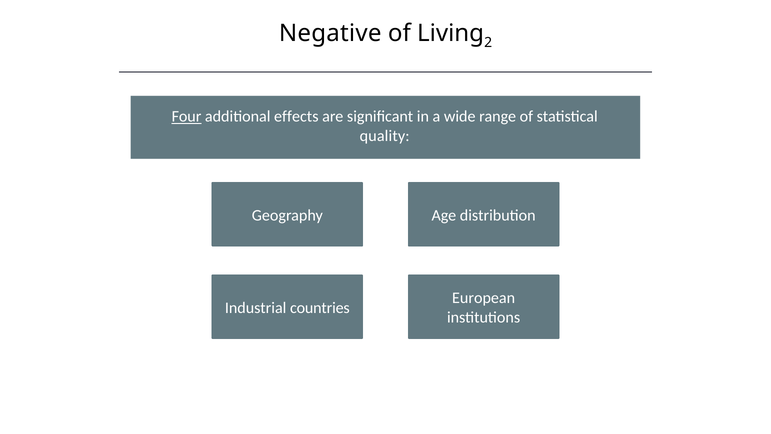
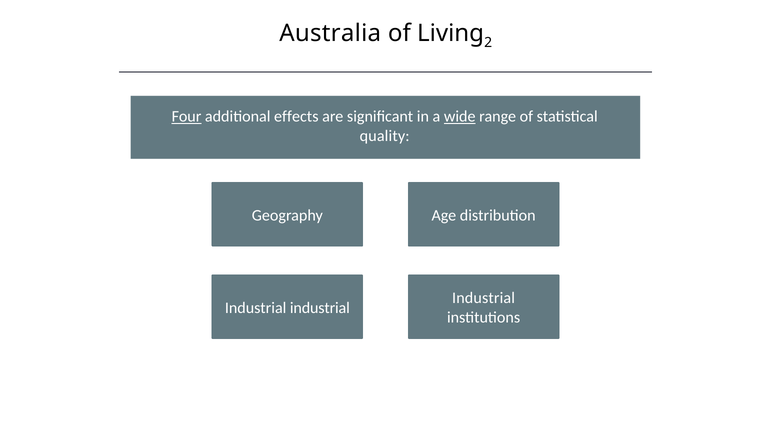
Negative: Negative -> Australia
wide underline: none -> present
European at (484, 298): European -> Industrial
Industrial countries: countries -> industrial
